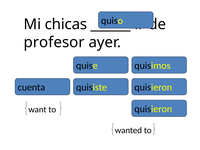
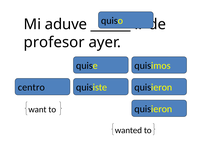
chicas: chicas -> aduve
cuenta: cuenta -> centro
